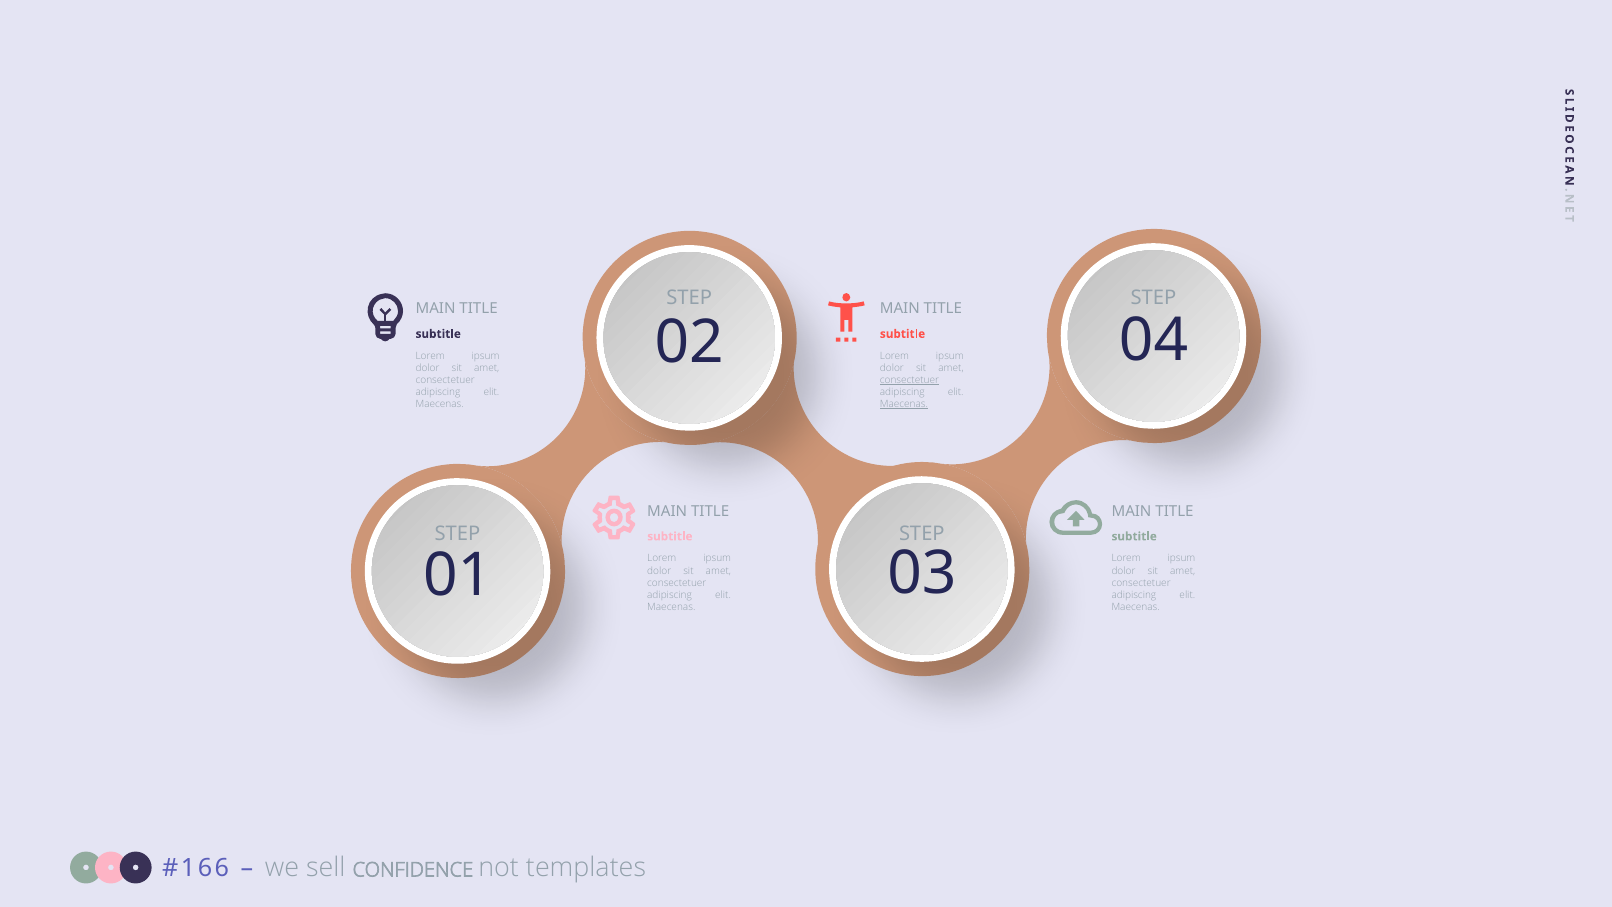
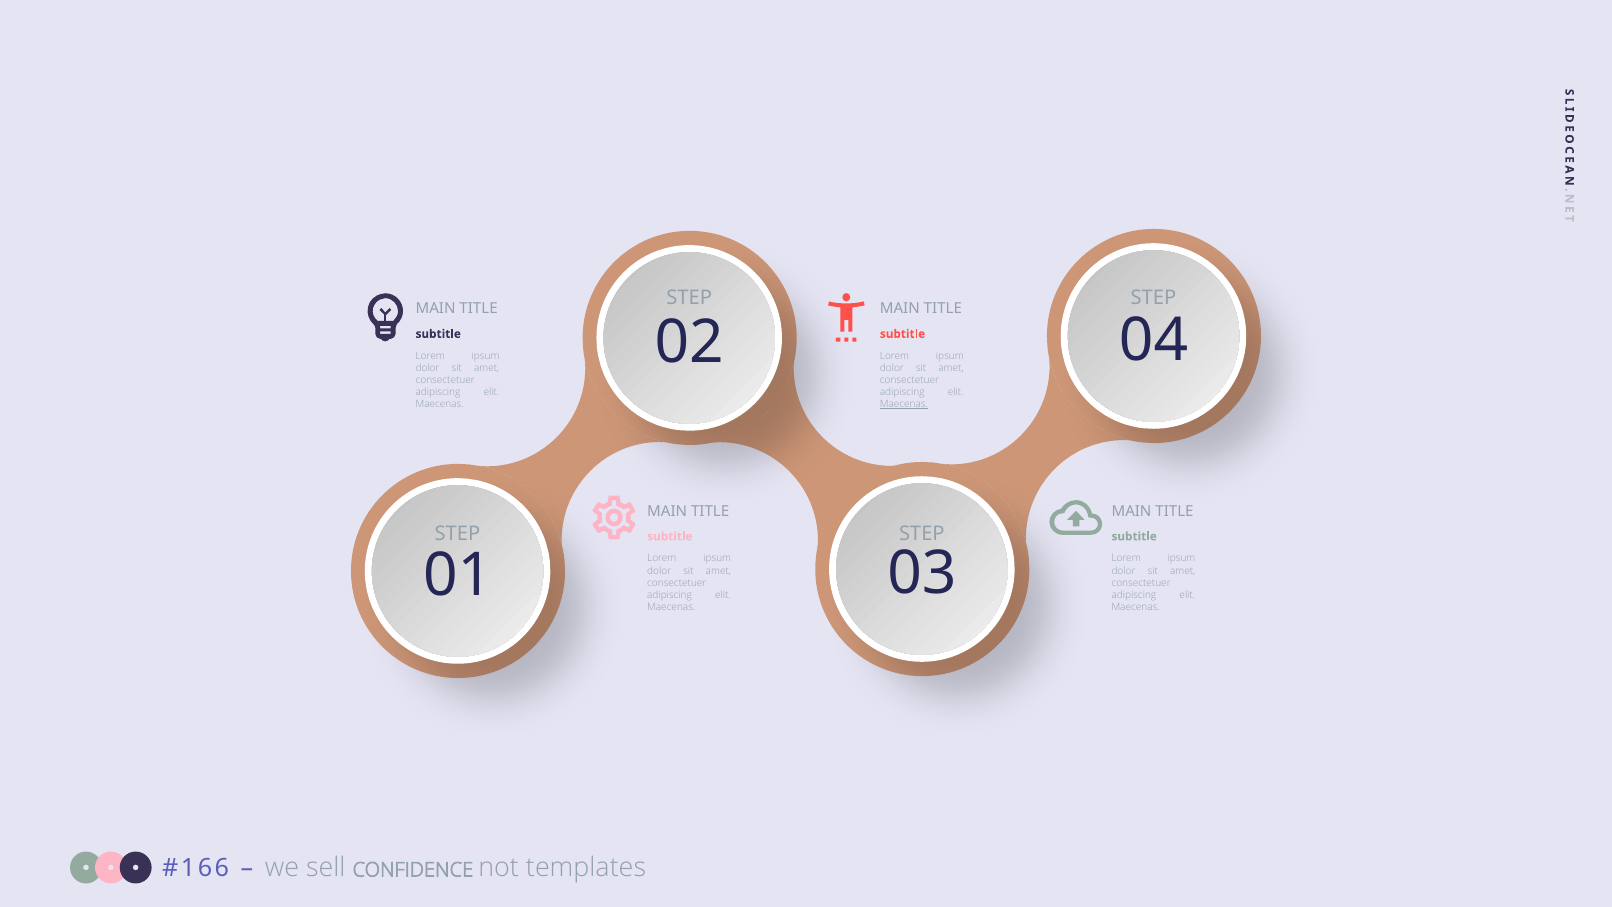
consectetuer at (909, 380) underline: present -> none
